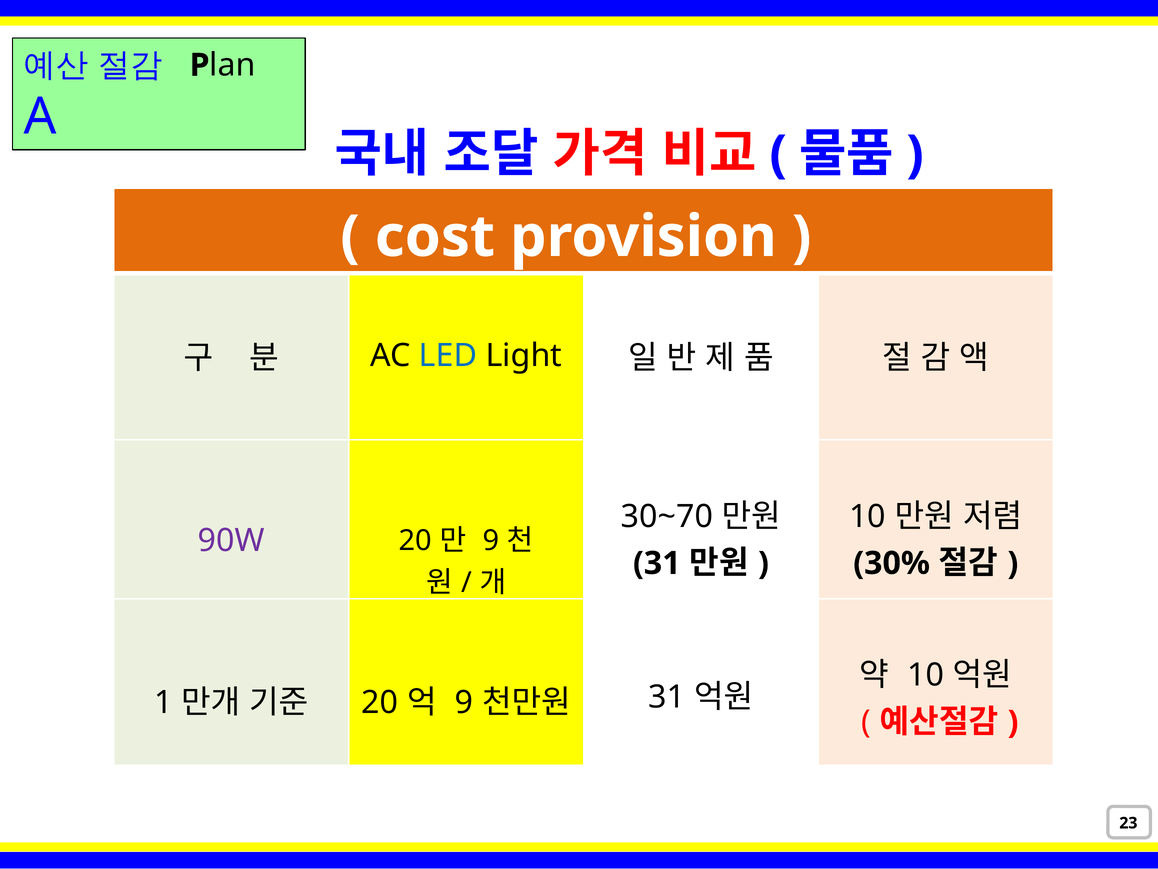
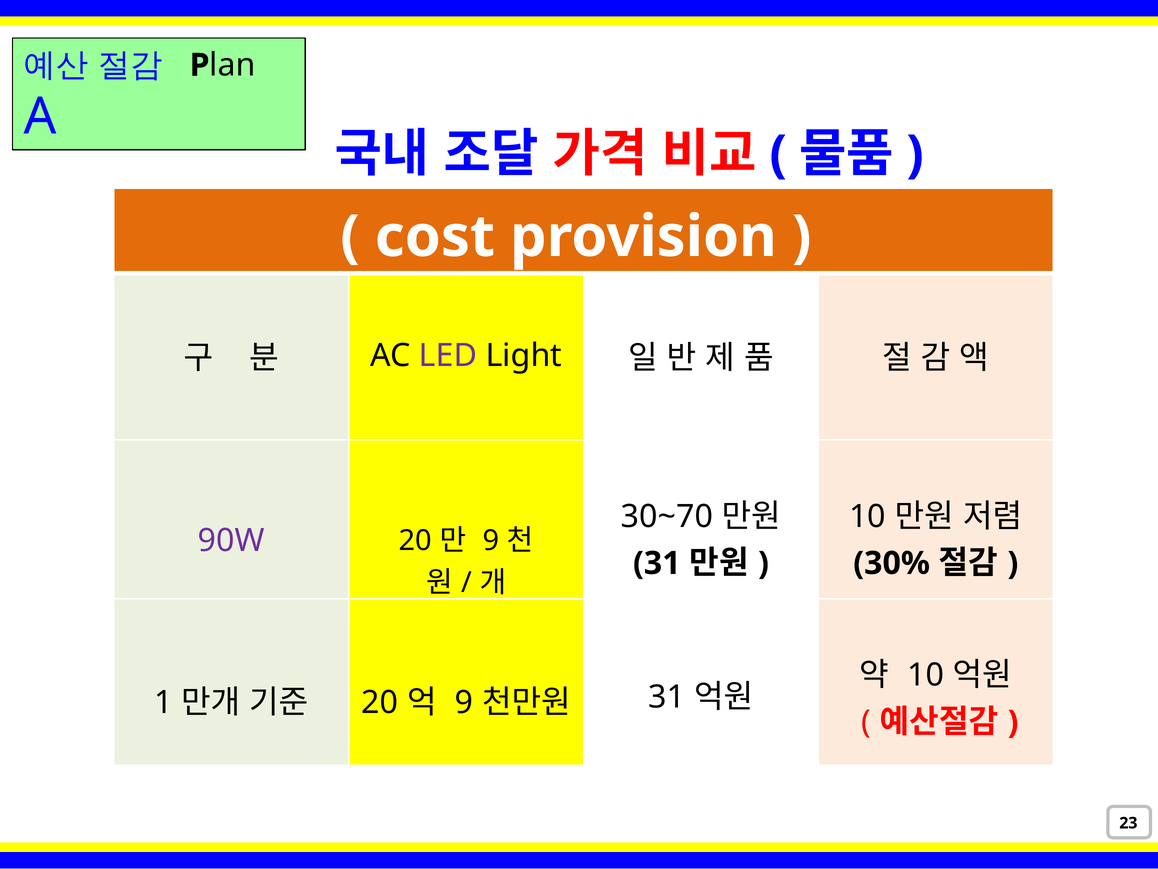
LED colour: blue -> purple
